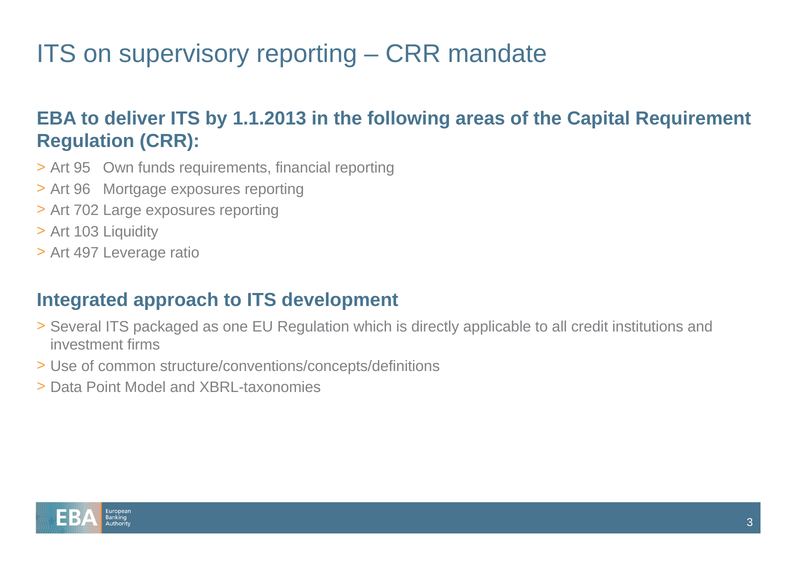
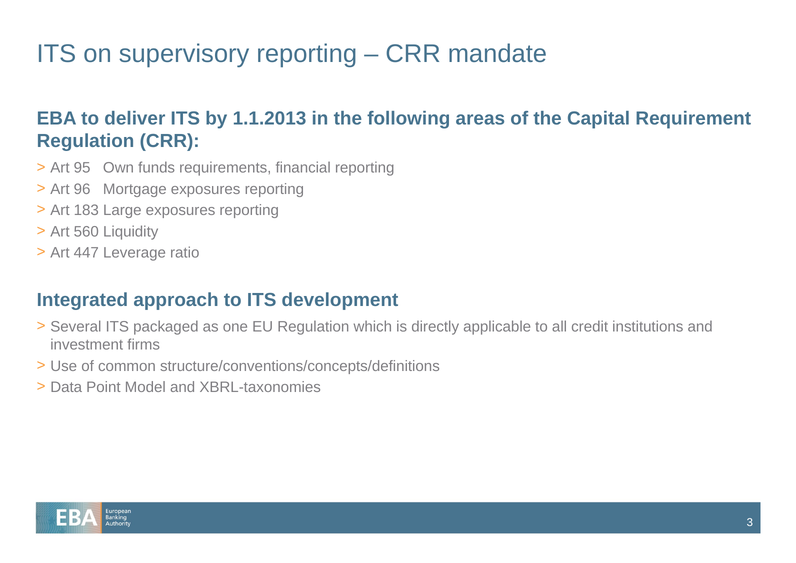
702: 702 -> 183
103: 103 -> 560
497: 497 -> 447
